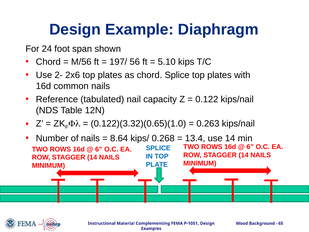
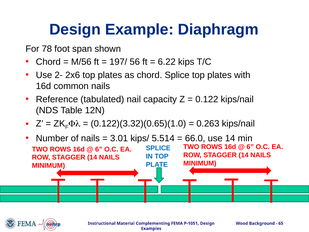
24: 24 -> 78
5.10: 5.10 -> 6.22
8.64: 8.64 -> 3.01
0.268: 0.268 -> 5.514
13.4: 13.4 -> 66.0
